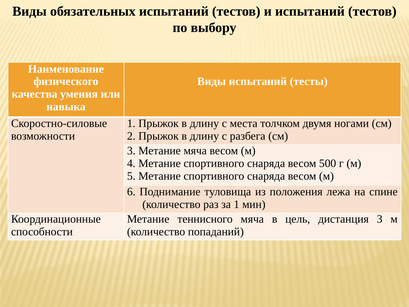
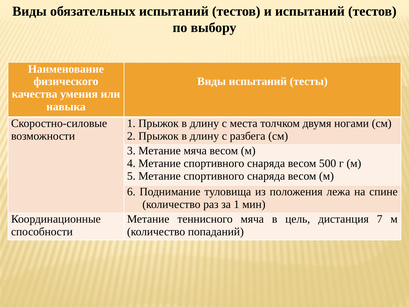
дистанция 3: 3 -> 7
